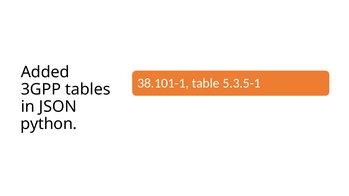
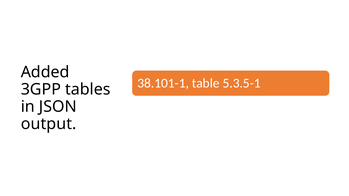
python: python -> output
